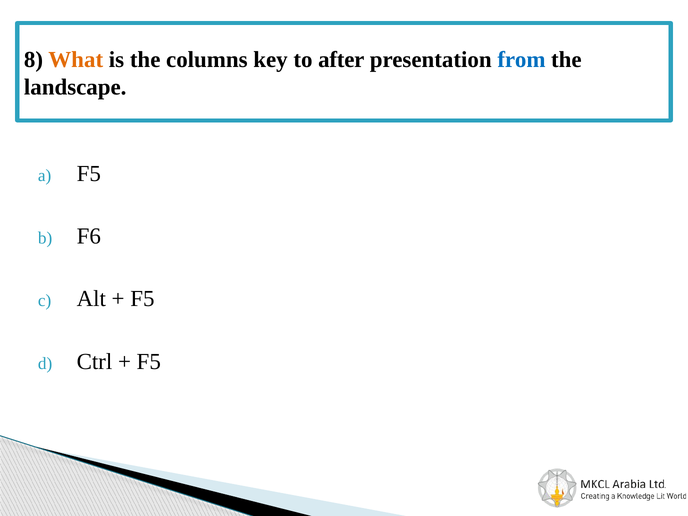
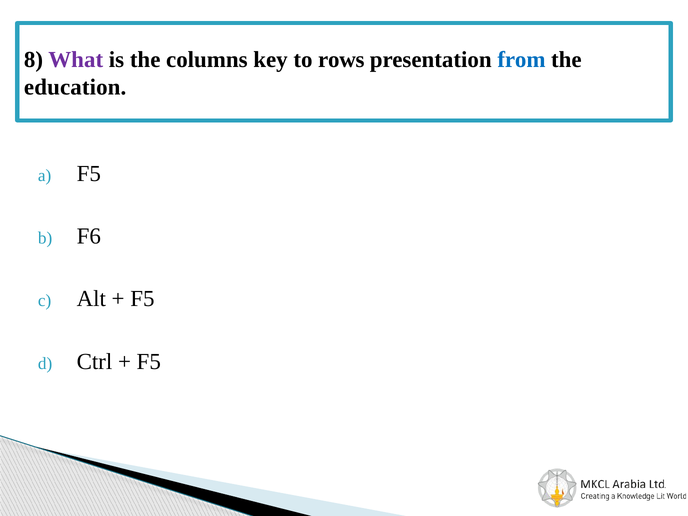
What colour: orange -> purple
after: after -> rows
landscape: landscape -> education
